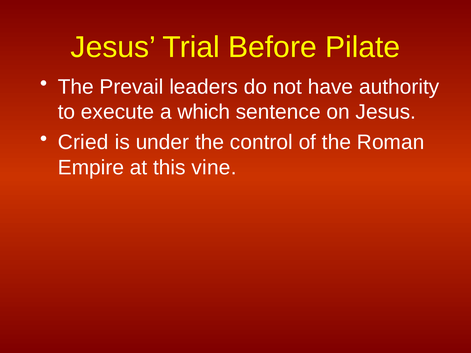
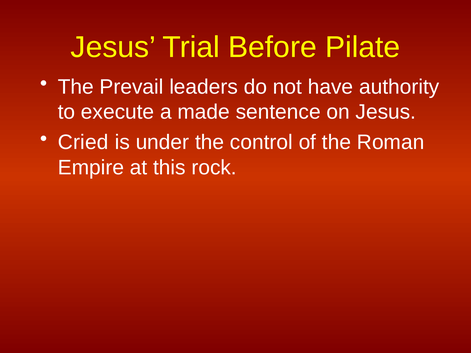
which: which -> made
vine: vine -> rock
